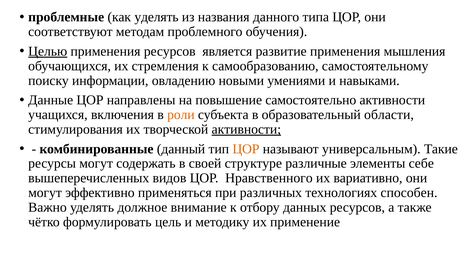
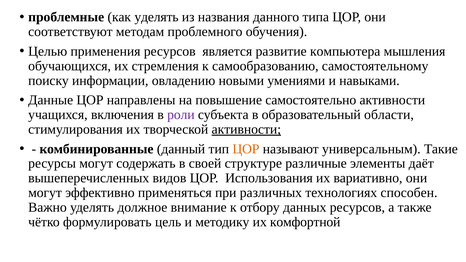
Целью underline: present -> none
развитие применения: применения -> компьютера
роли colour: orange -> purple
себе: себе -> даёт
Нравственного: Нравственного -> Использования
применение: применение -> комфортной
